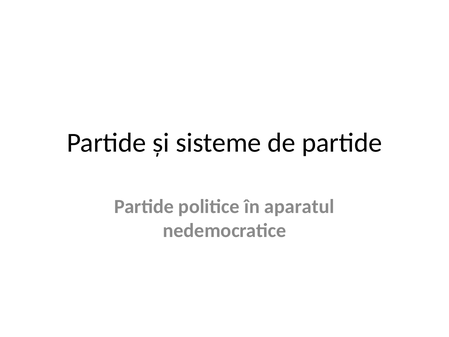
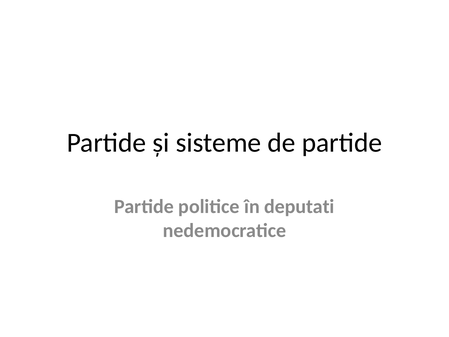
aparatul: aparatul -> deputati
